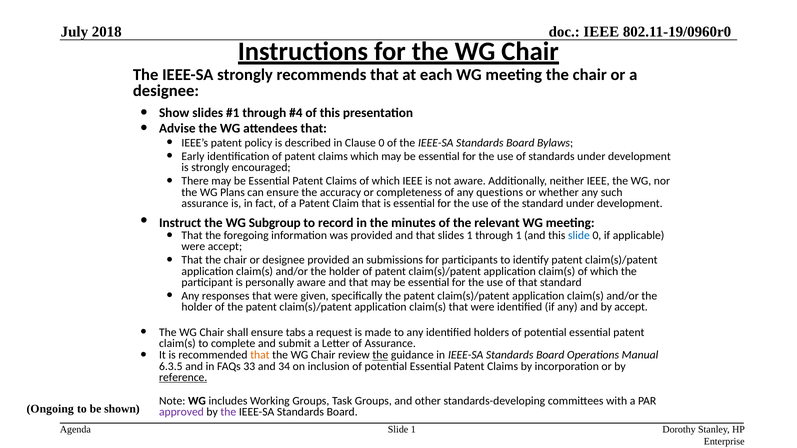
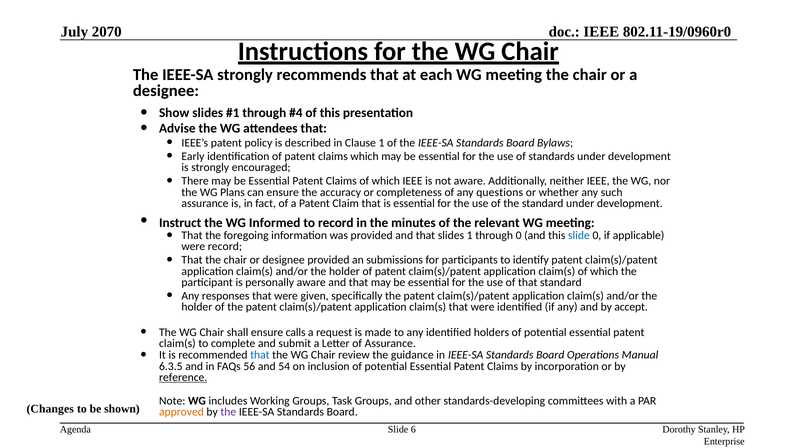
2018: 2018 -> 2070
Clause 0: 0 -> 1
Subgroup: Subgroup -> Informed
through 1: 1 -> 0
were accept: accept -> record
tabs: tabs -> calls
that at (260, 355) colour: orange -> blue
the at (380, 355) underline: present -> none
33: 33 -> 56
34: 34 -> 54
Ongoing: Ongoing -> Changes
approved colour: purple -> orange
Slide 1: 1 -> 6
